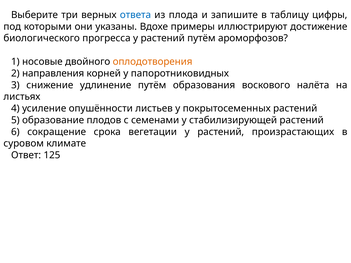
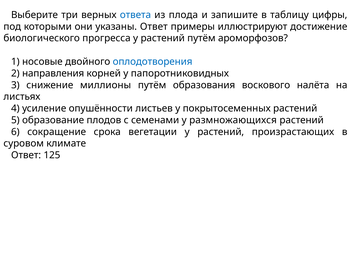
указаны Вдохе: Вдохе -> Ответ
оплодотворения colour: orange -> blue
удлинение: удлинение -> миллионы
стабилизирующей: стабилизирующей -> размножающихся
